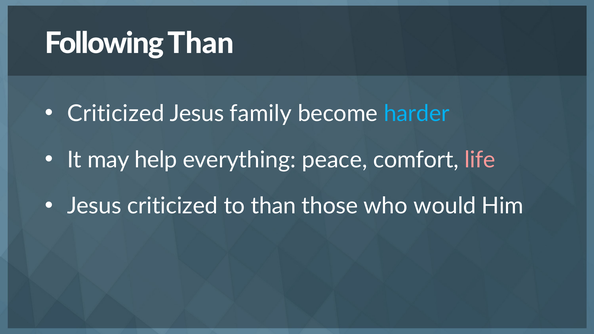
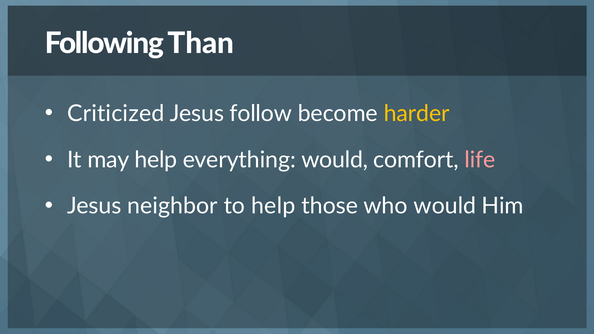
family: family -> follow
harder colour: light blue -> yellow
everything peace: peace -> would
Jesus criticized: criticized -> neighbor
to than: than -> help
